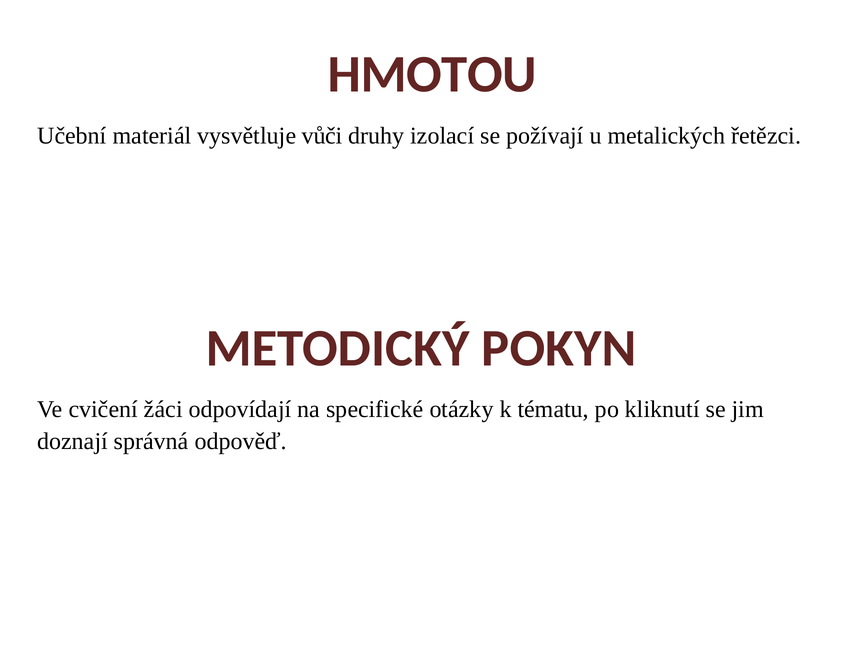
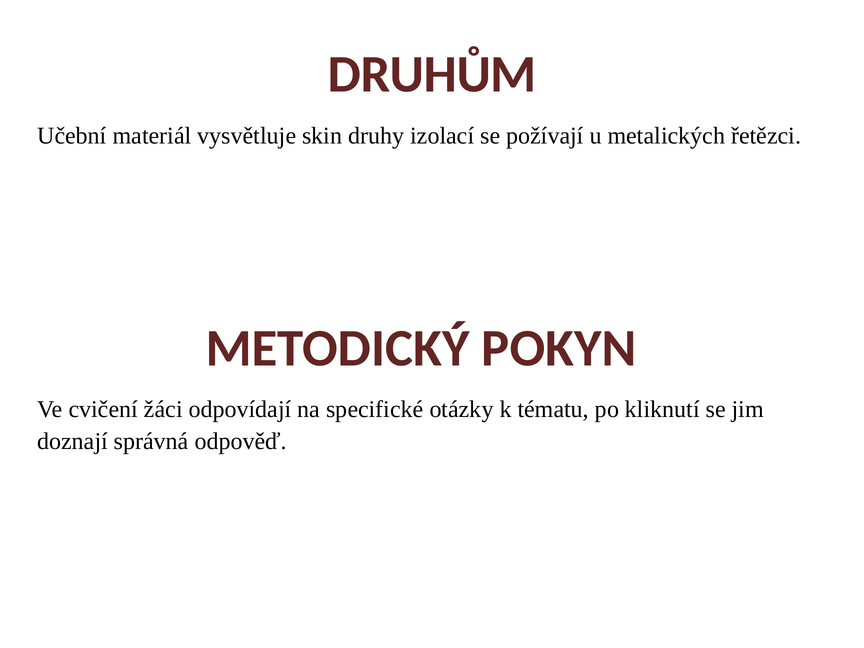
HMOTOU: HMOTOU -> DRUHŮM
vůči: vůči -> skin
